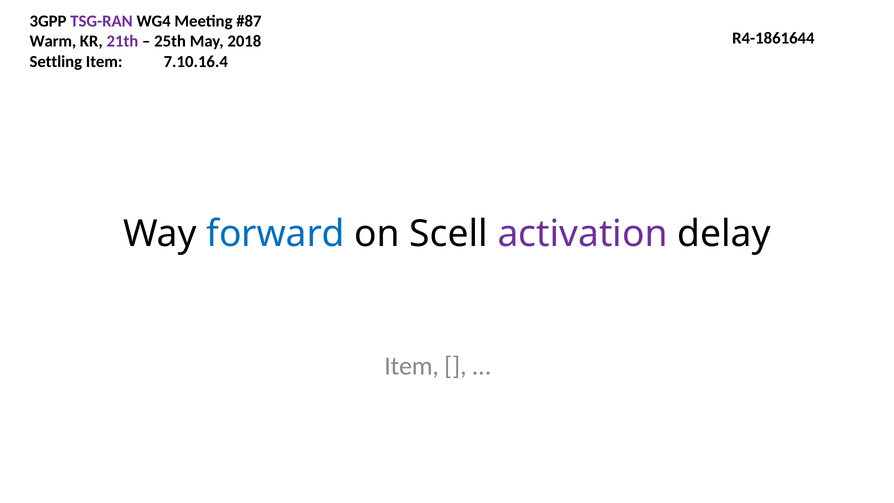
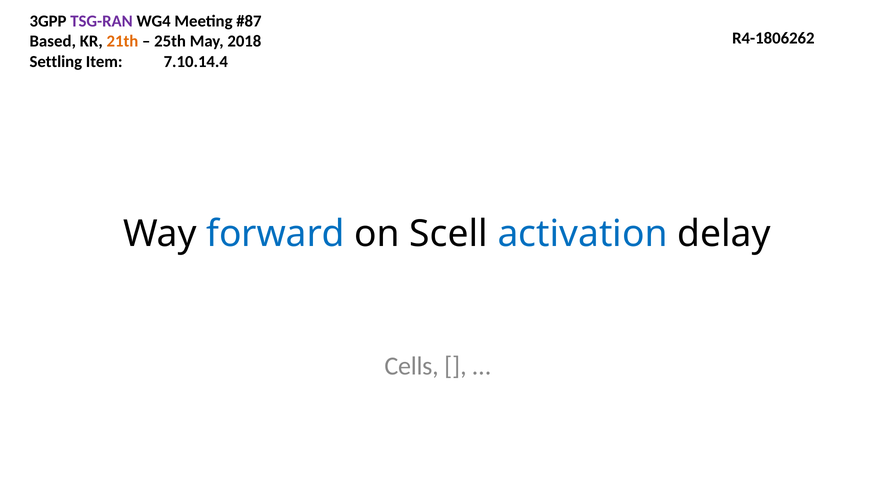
R4-1861644: R4-1861644 -> R4-1806262
Warm: Warm -> Based
21th colour: purple -> orange
7.10.16.4: 7.10.16.4 -> 7.10.14.4
activation colour: purple -> blue
Item at (412, 366): Item -> Cells
